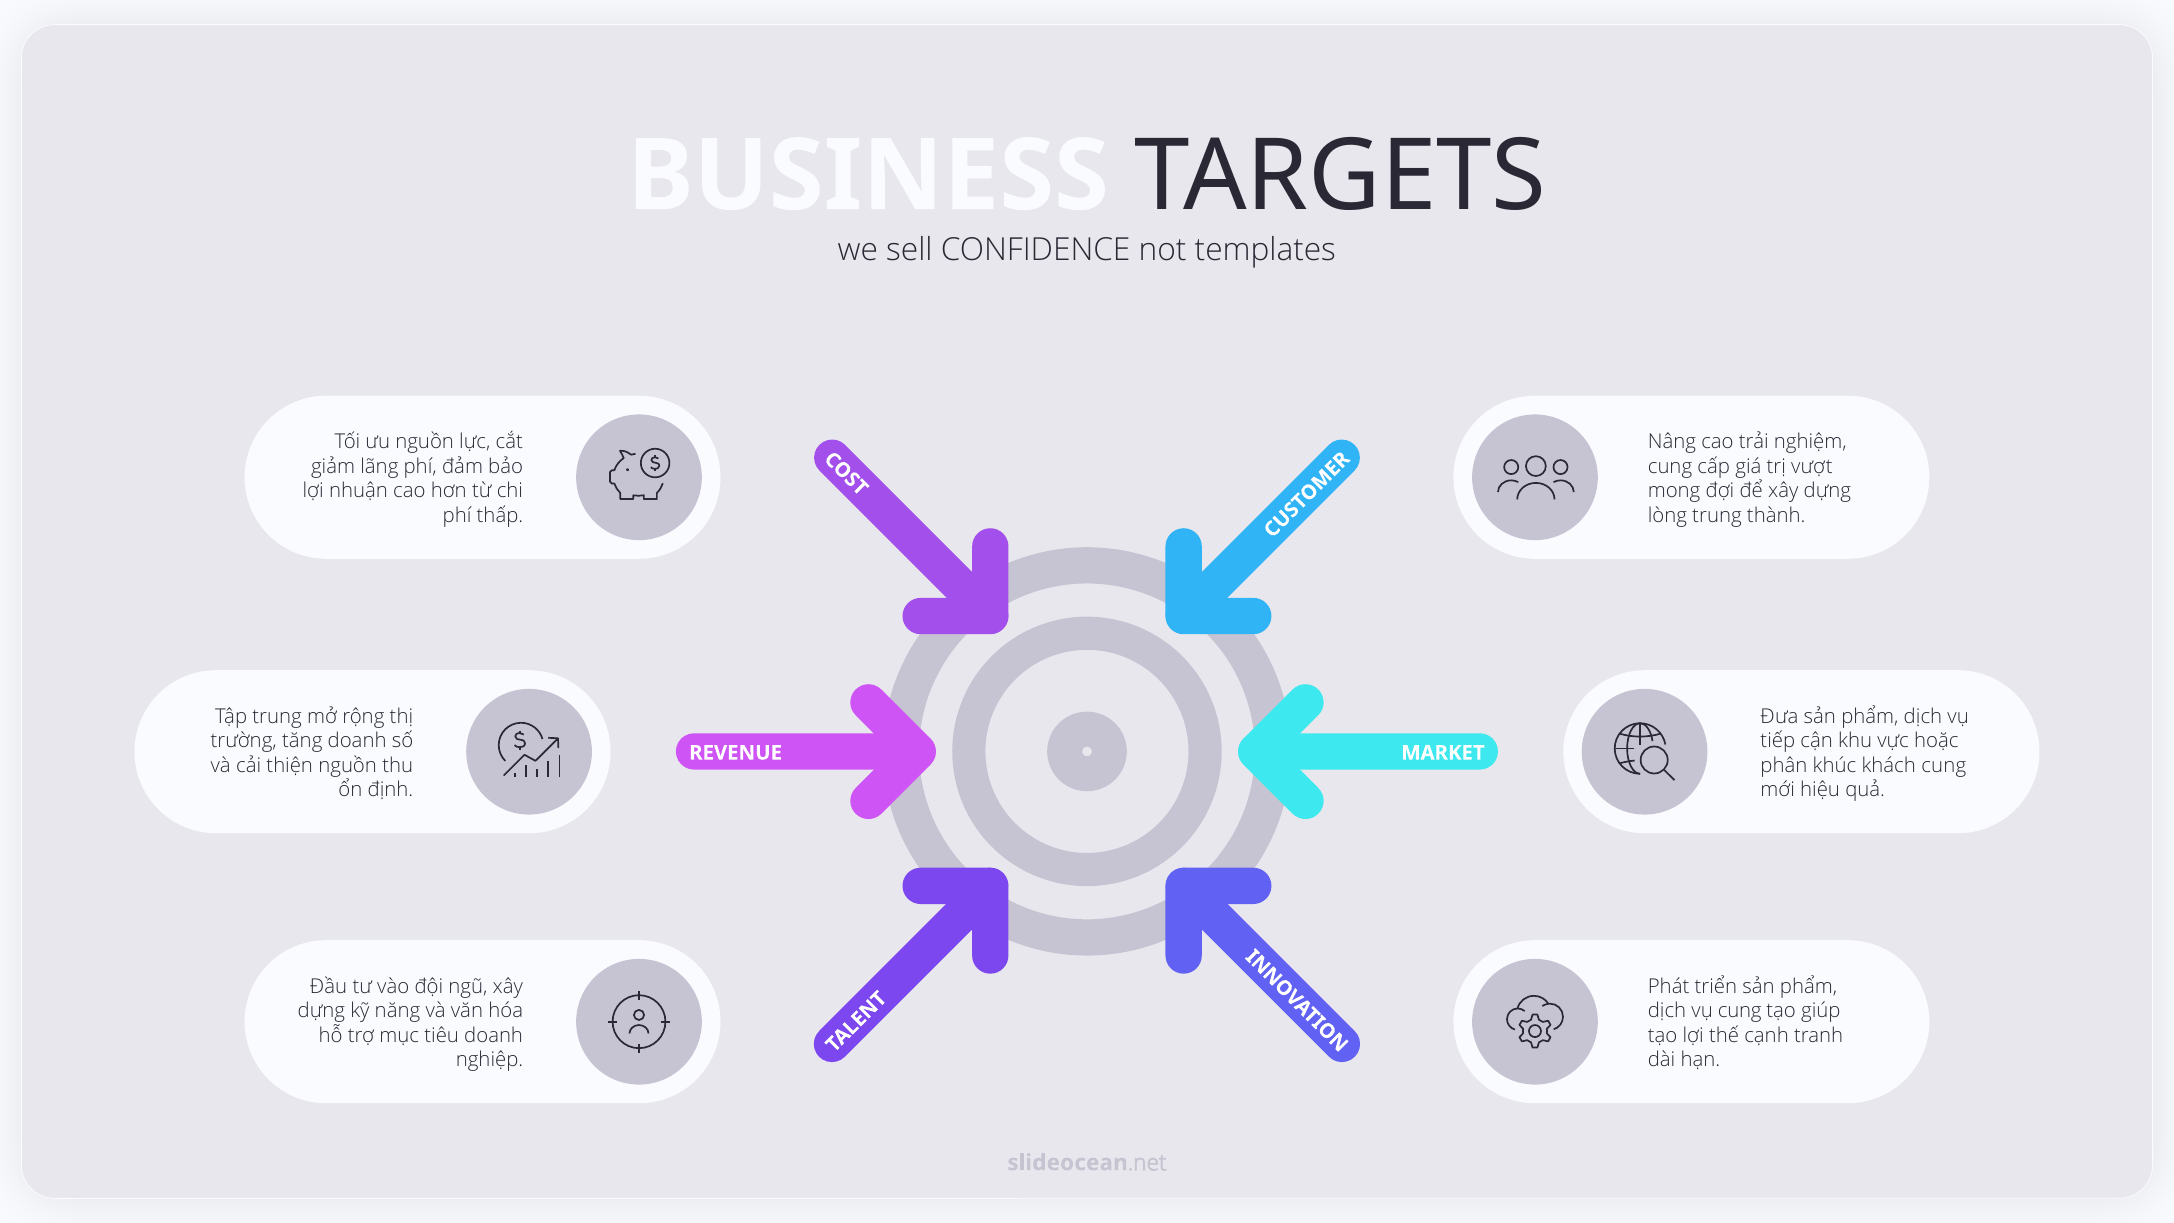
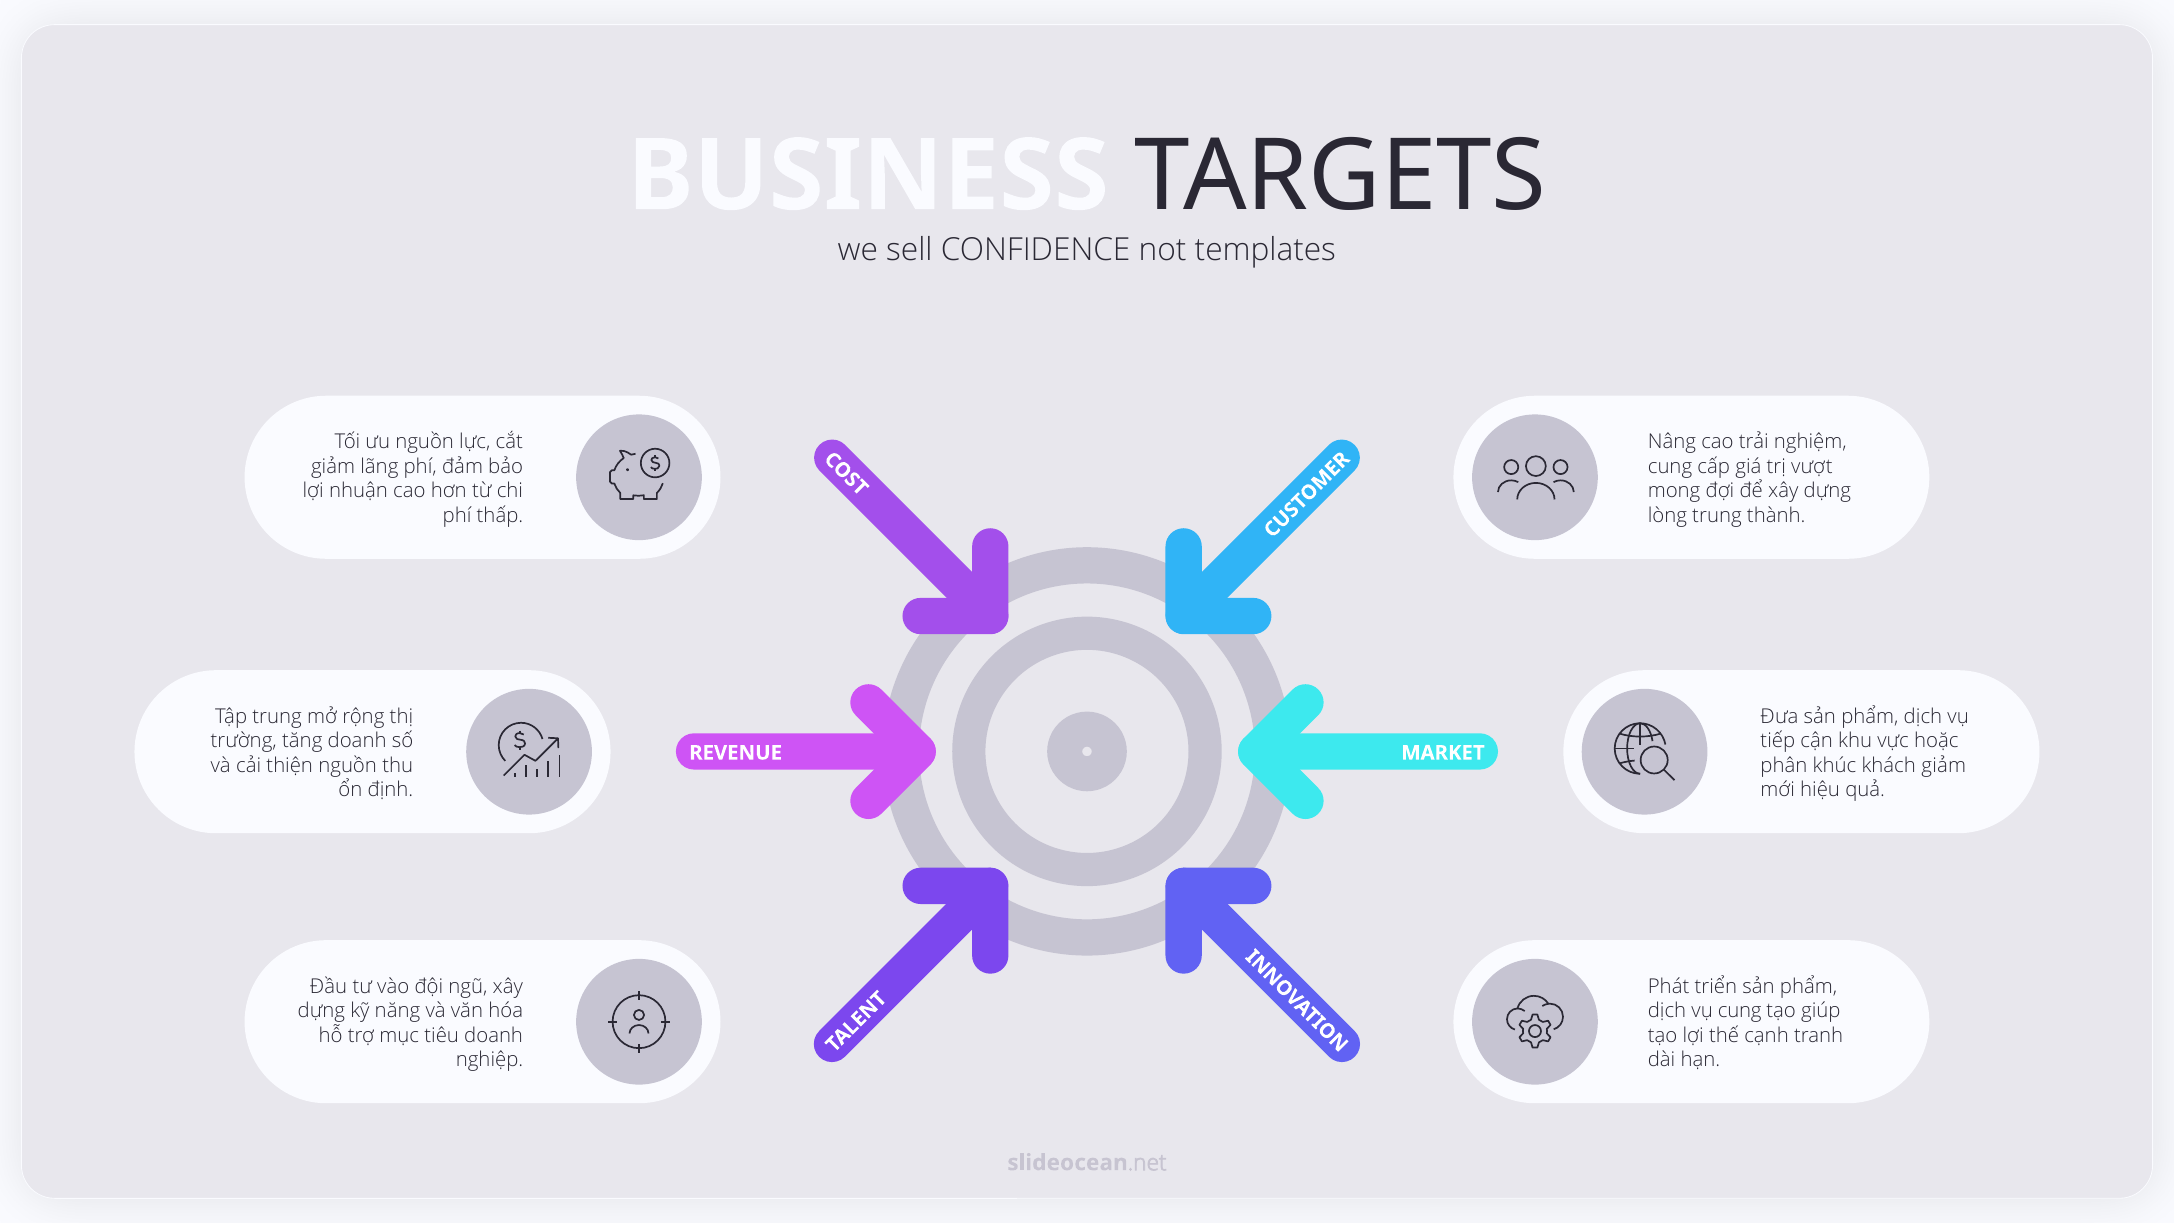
khách cung: cung -> giảm
